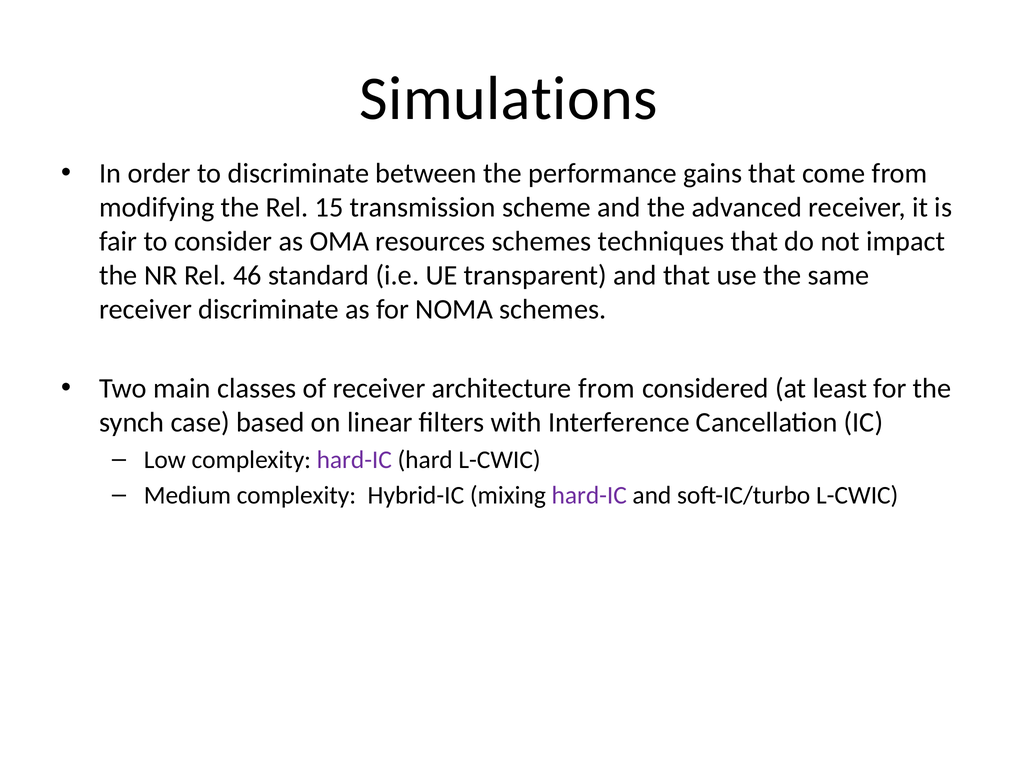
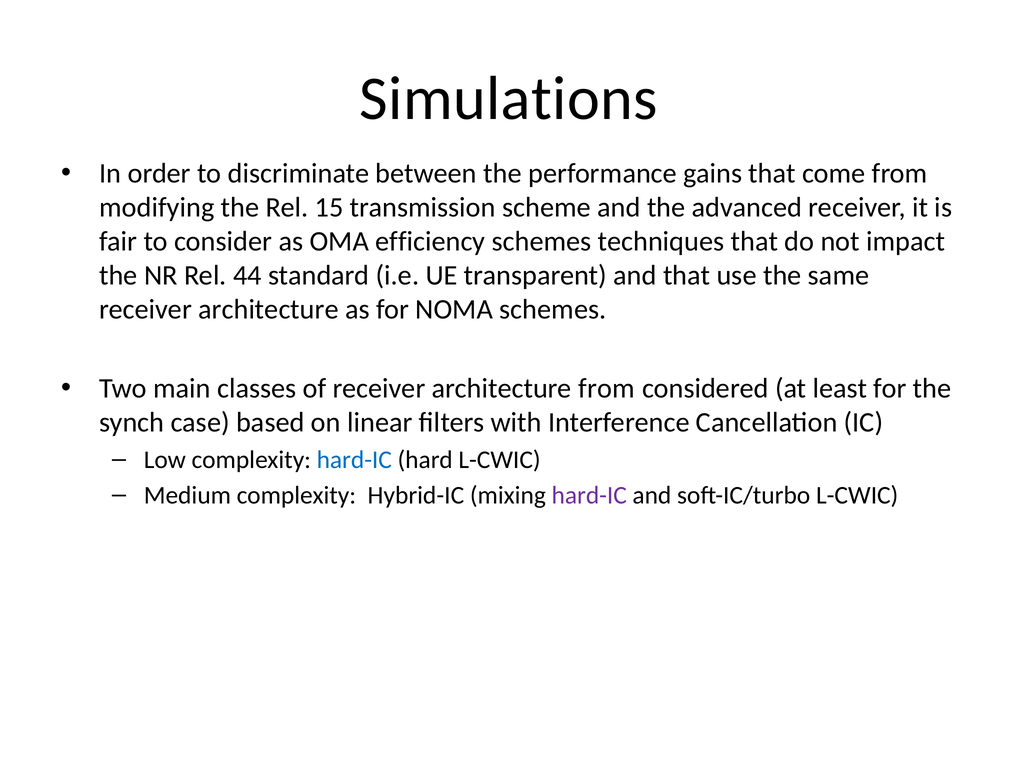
resources: resources -> efficiency
46: 46 -> 44
discriminate at (269, 309): discriminate -> architecture
hard-IC at (354, 459) colour: purple -> blue
